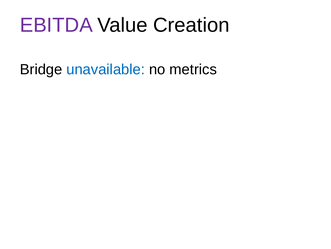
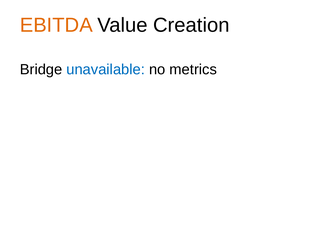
EBITDA colour: purple -> orange
